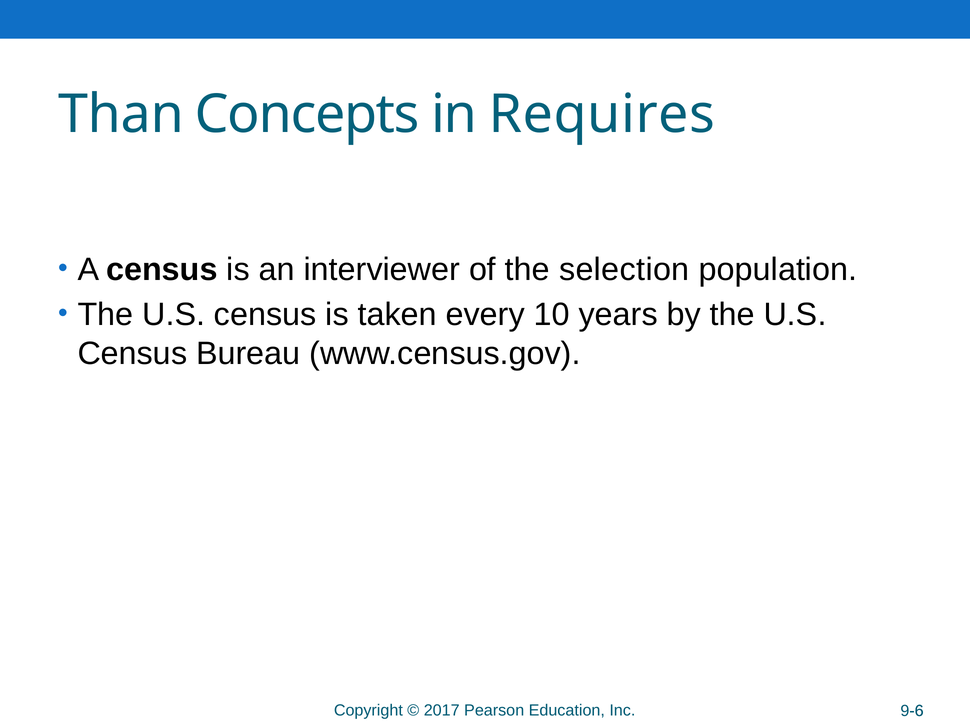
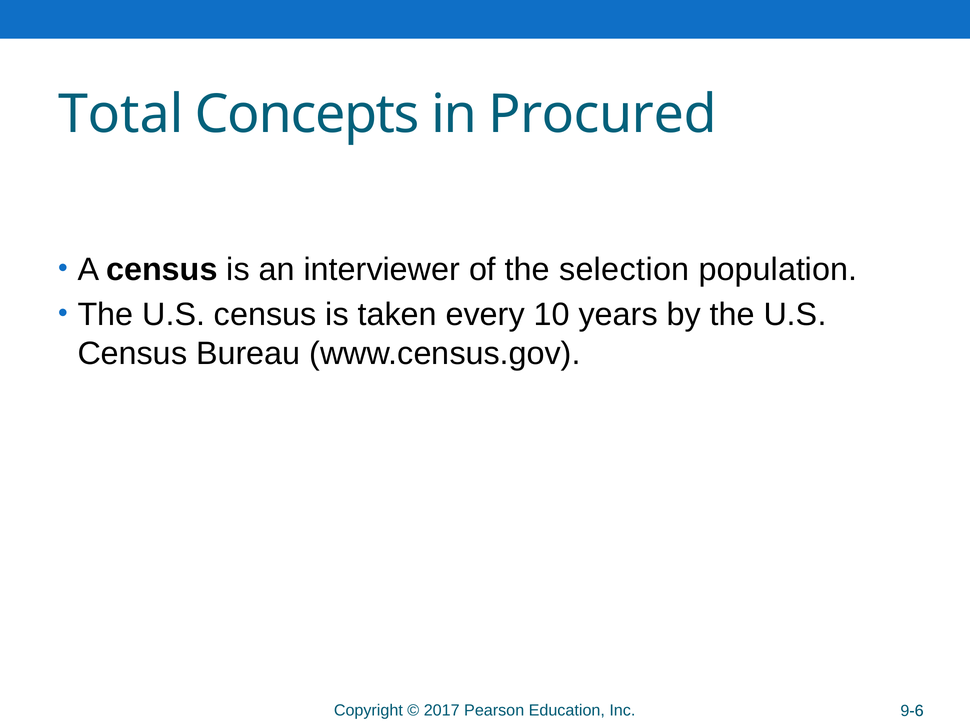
Than: Than -> Total
Requires: Requires -> Procured
